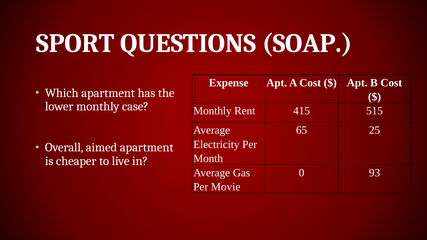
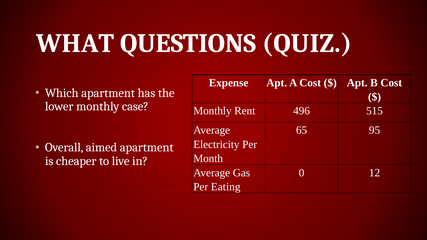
SPORT: SPORT -> WHAT
SOAP: SOAP -> QUIZ
415: 415 -> 496
25: 25 -> 95
93: 93 -> 12
Movie: Movie -> Eating
